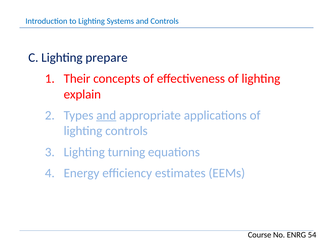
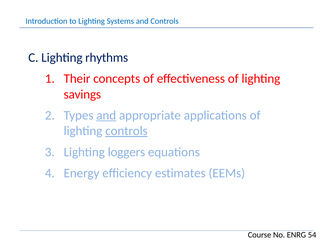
prepare: prepare -> rhythms
explain: explain -> savings
controls at (126, 131) underline: none -> present
turning: turning -> loggers
